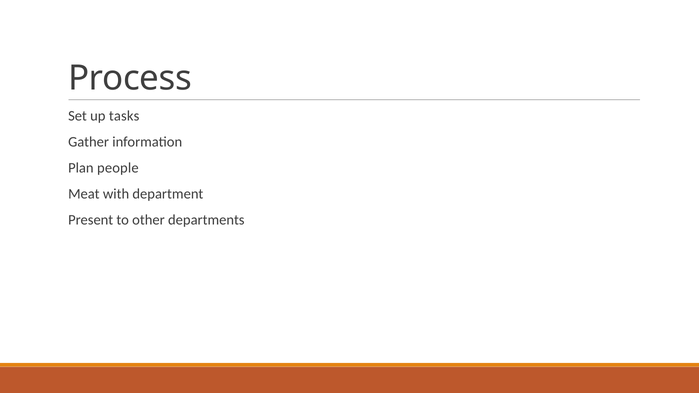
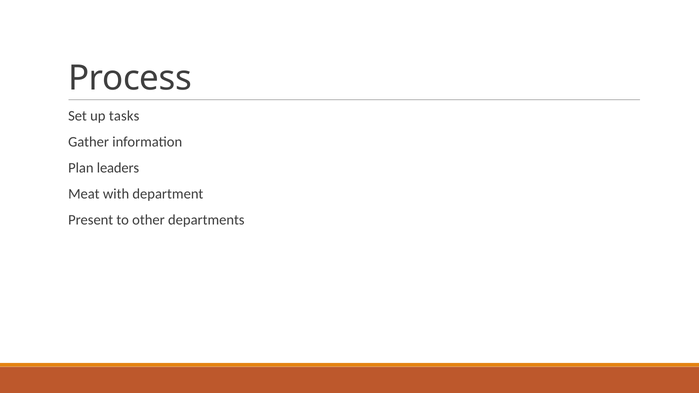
people: people -> leaders
